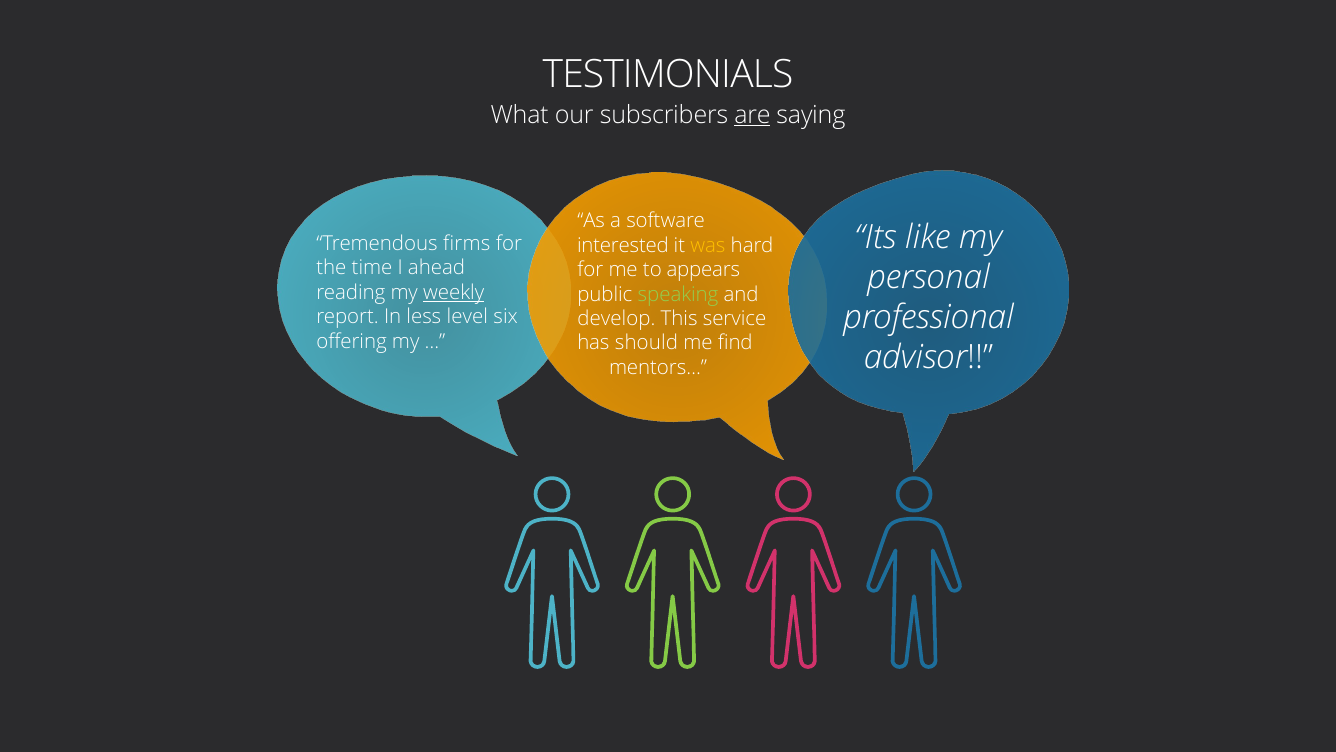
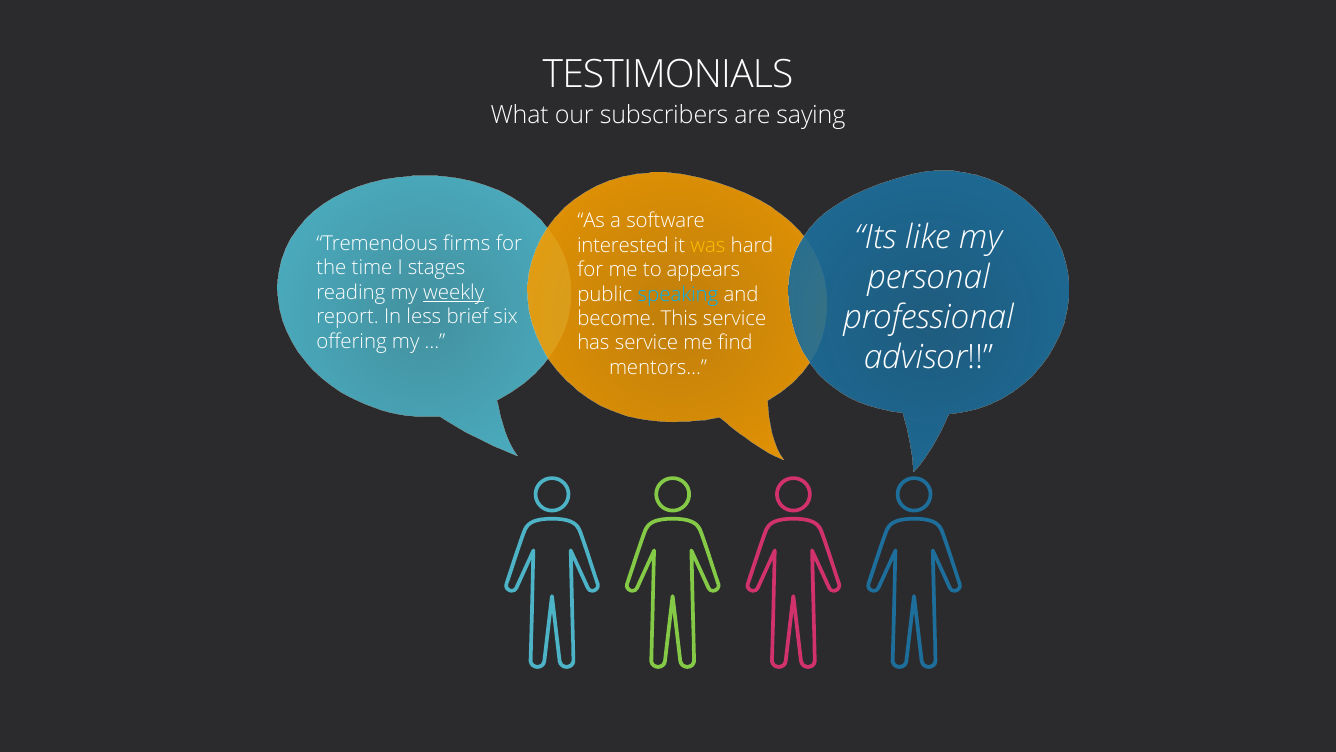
are underline: present -> none
ahead: ahead -> stages
speaking colour: light green -> light blue
level: level -> brief
develop: develop -> become
has should: should -> service
